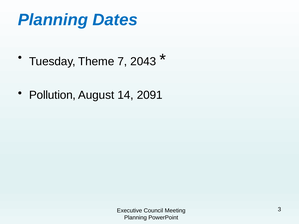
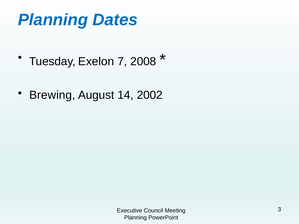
Theme: Theme -> Exelon
2043: 2043 -> 2008
Pollution: Pollution -> Brewing
2091: 2091 -> 2002
